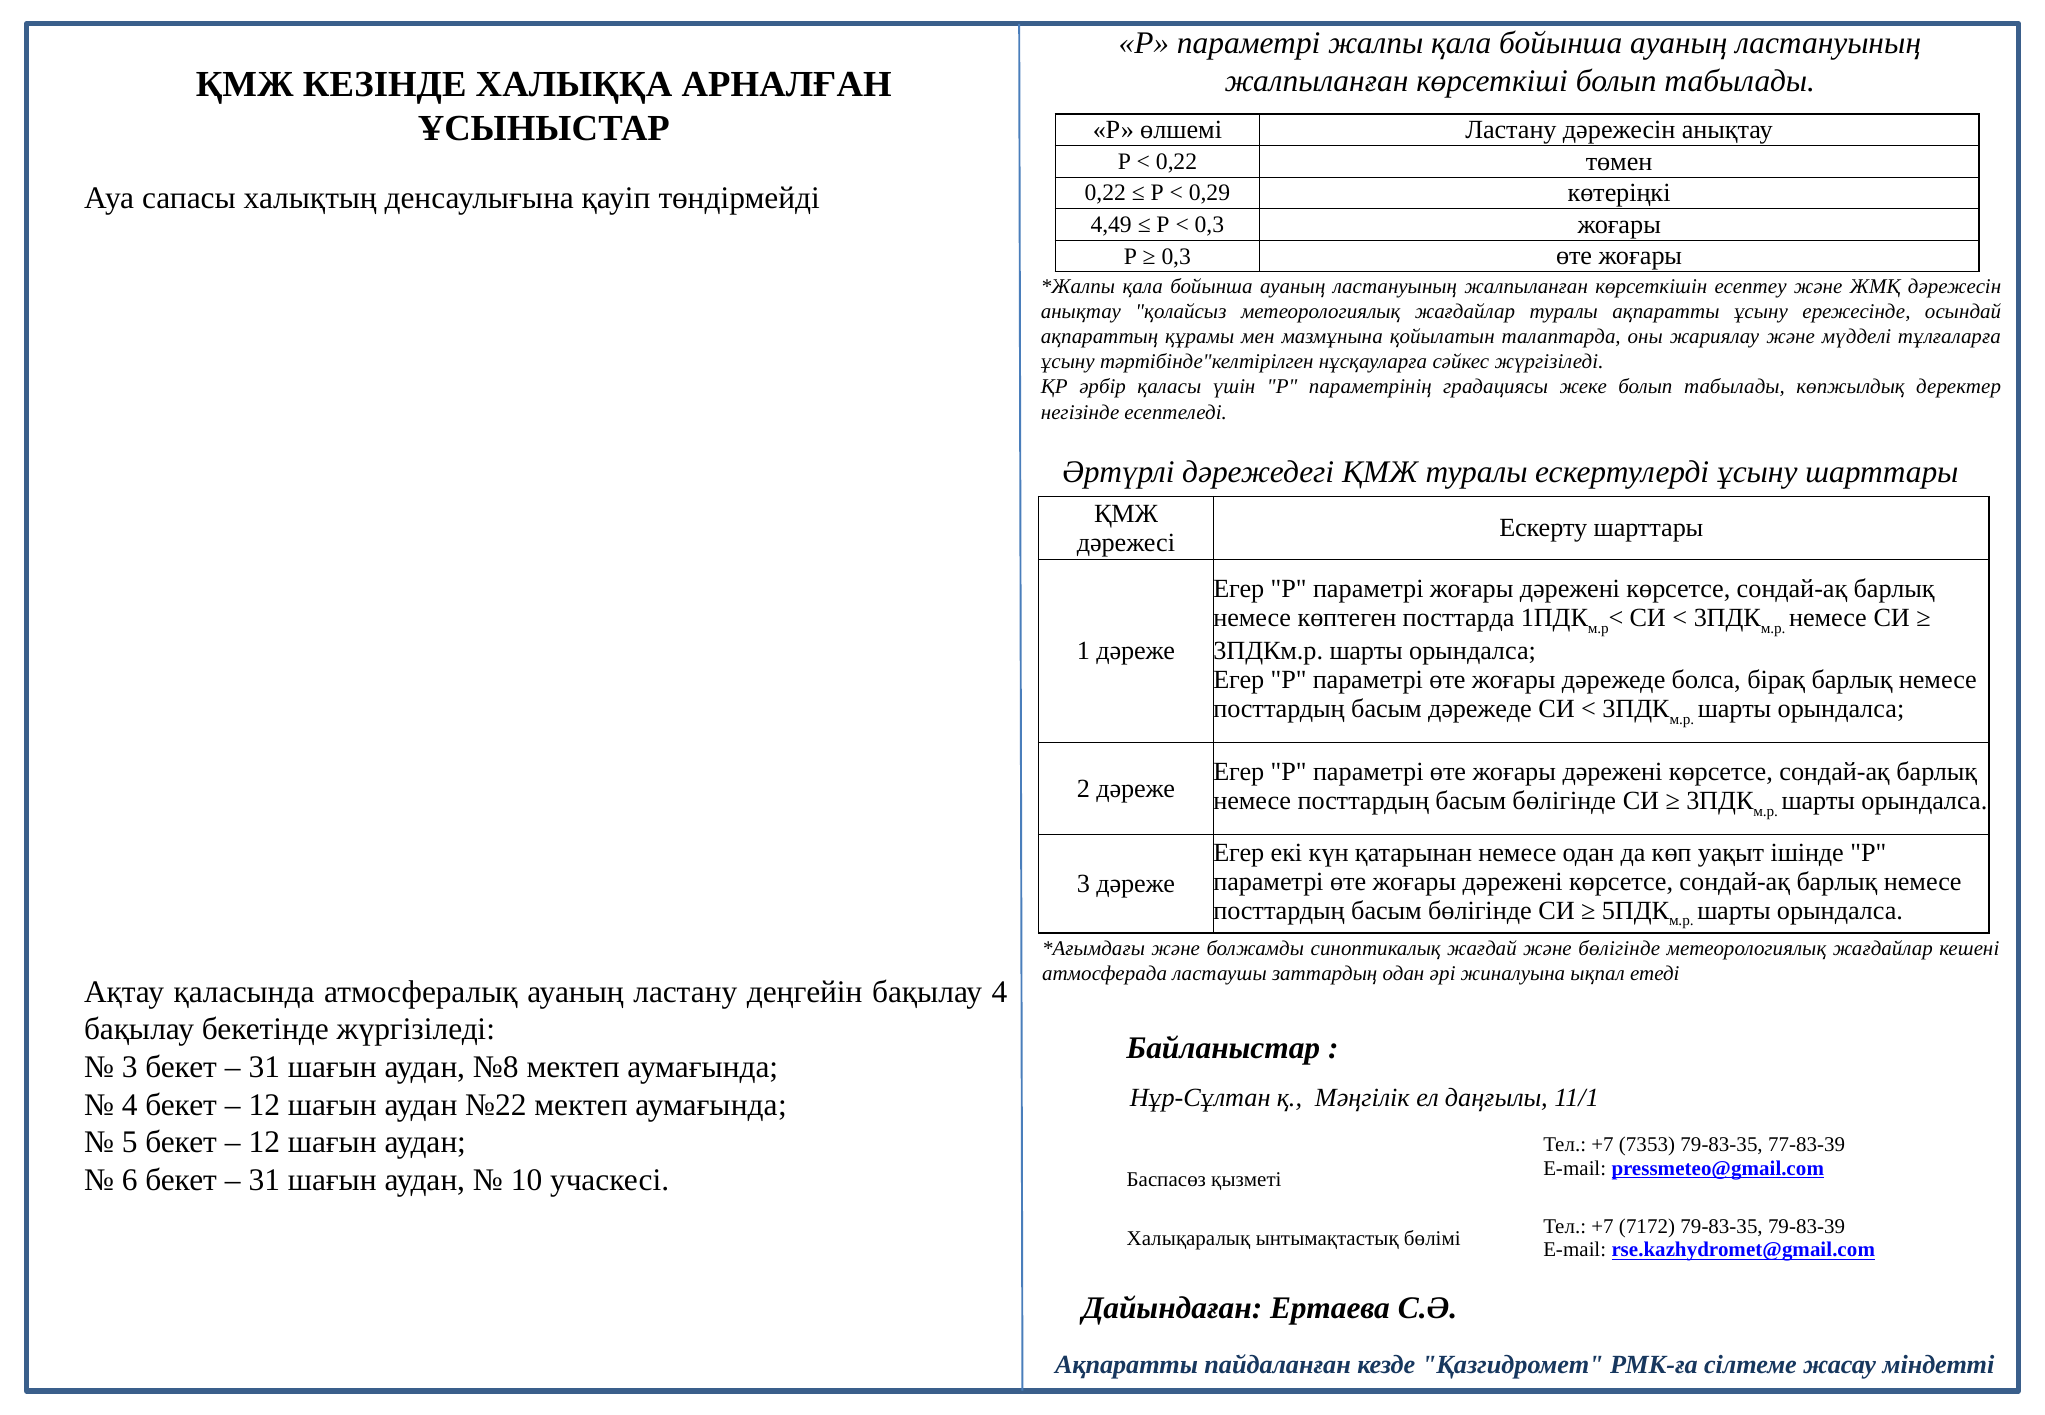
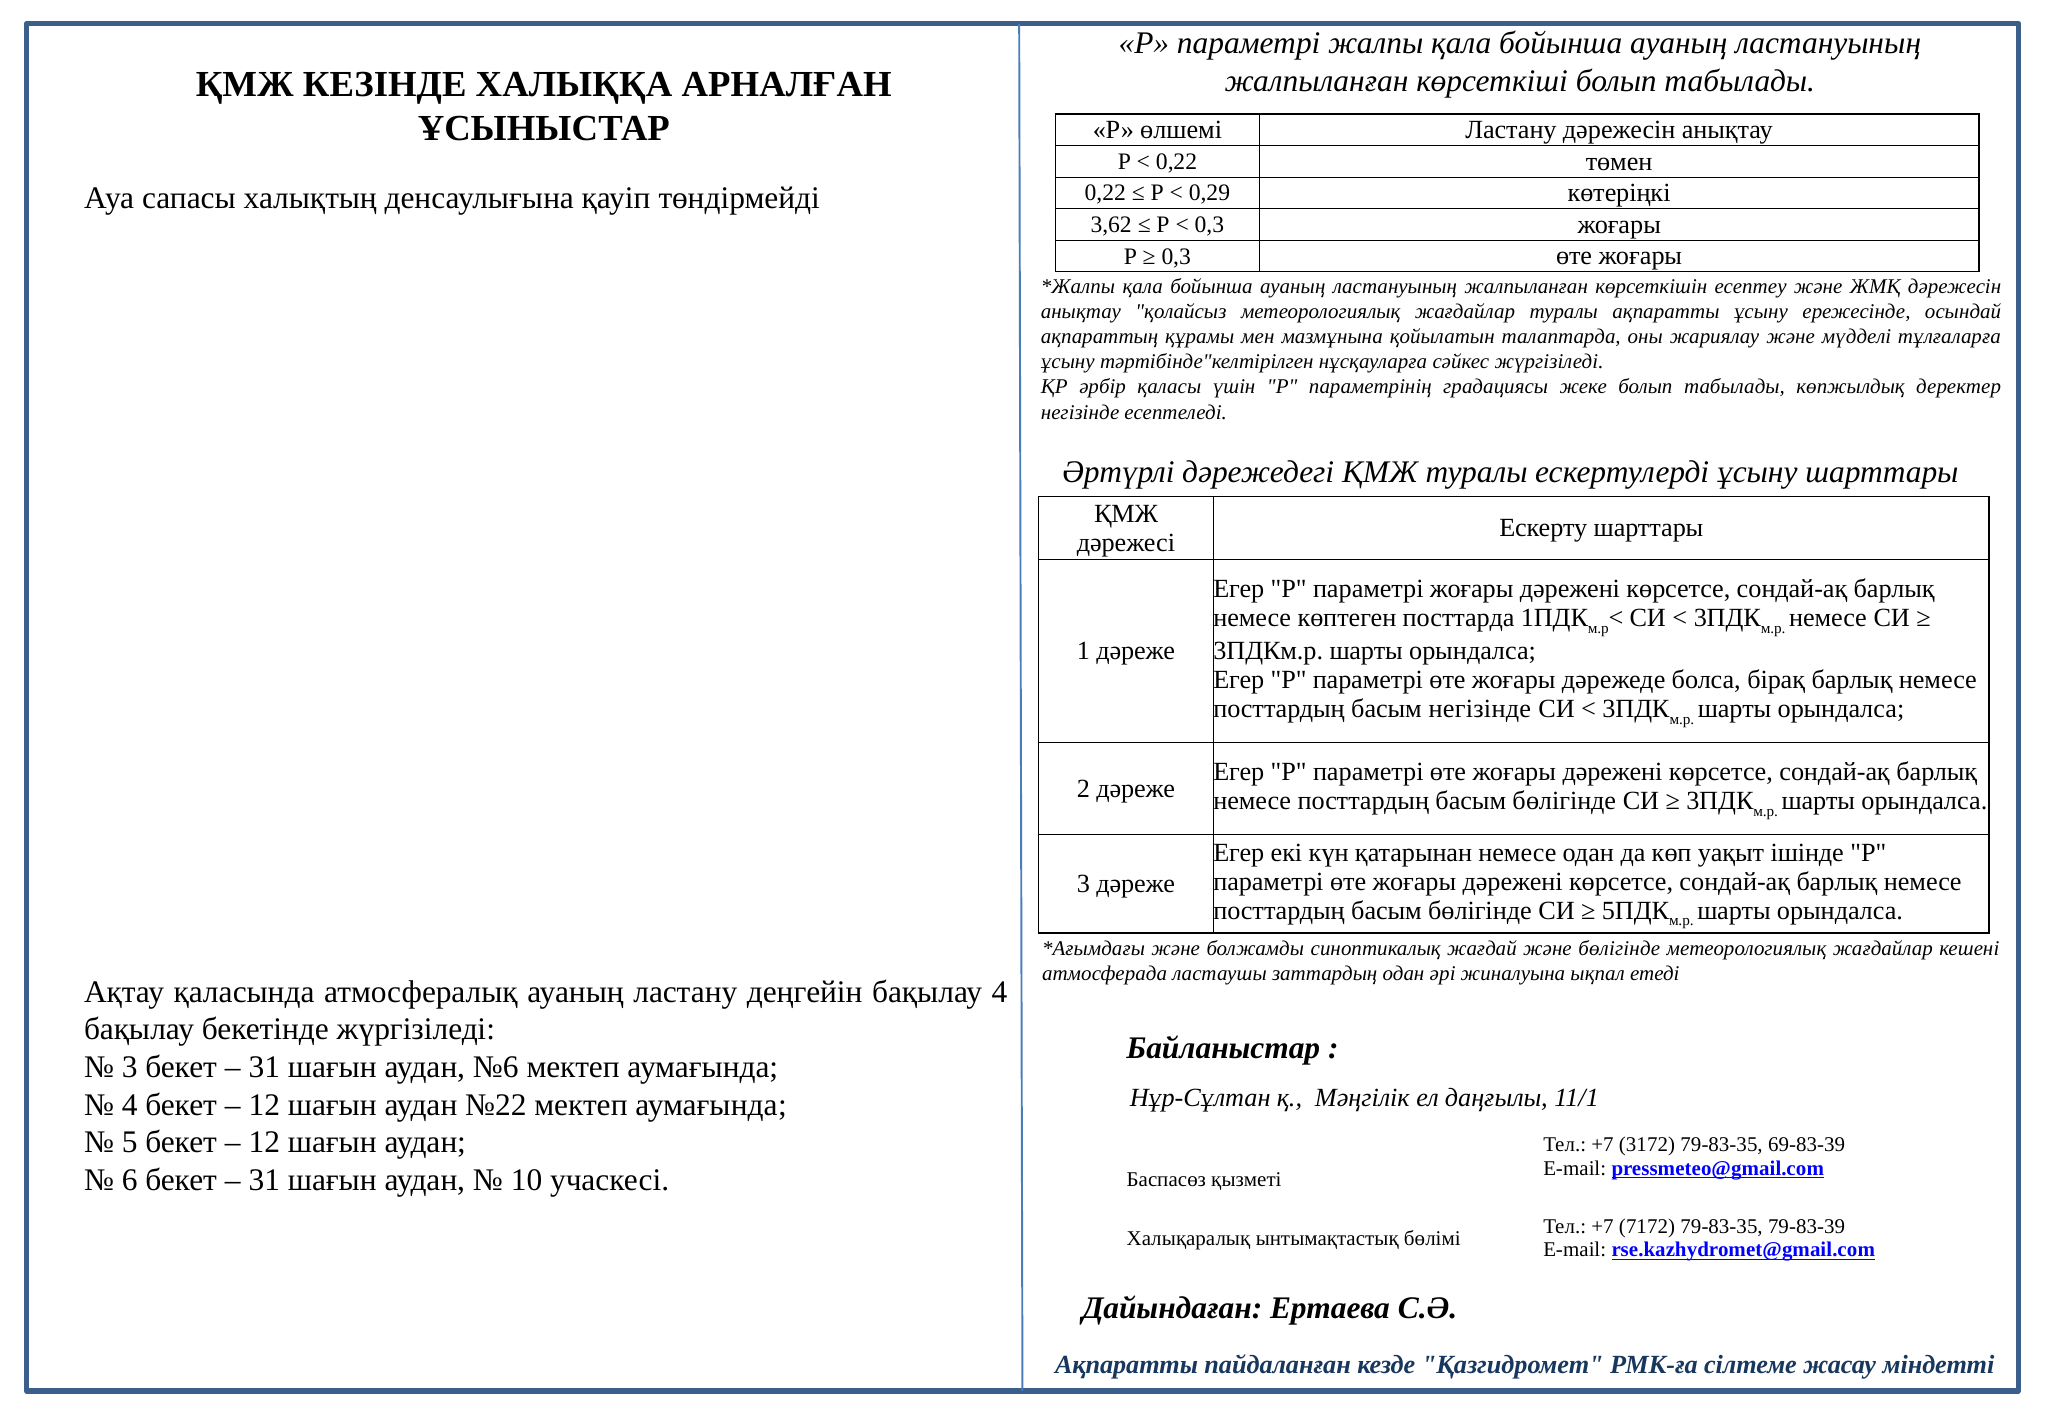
4,49: 4,49 -> 3,62
басым дәрежеде: дәрежеде -> негізінде
№8: №8 -> №6
7353: 7353 -> 3172
77-83-39: 77-83-39 -> 69-83-39
